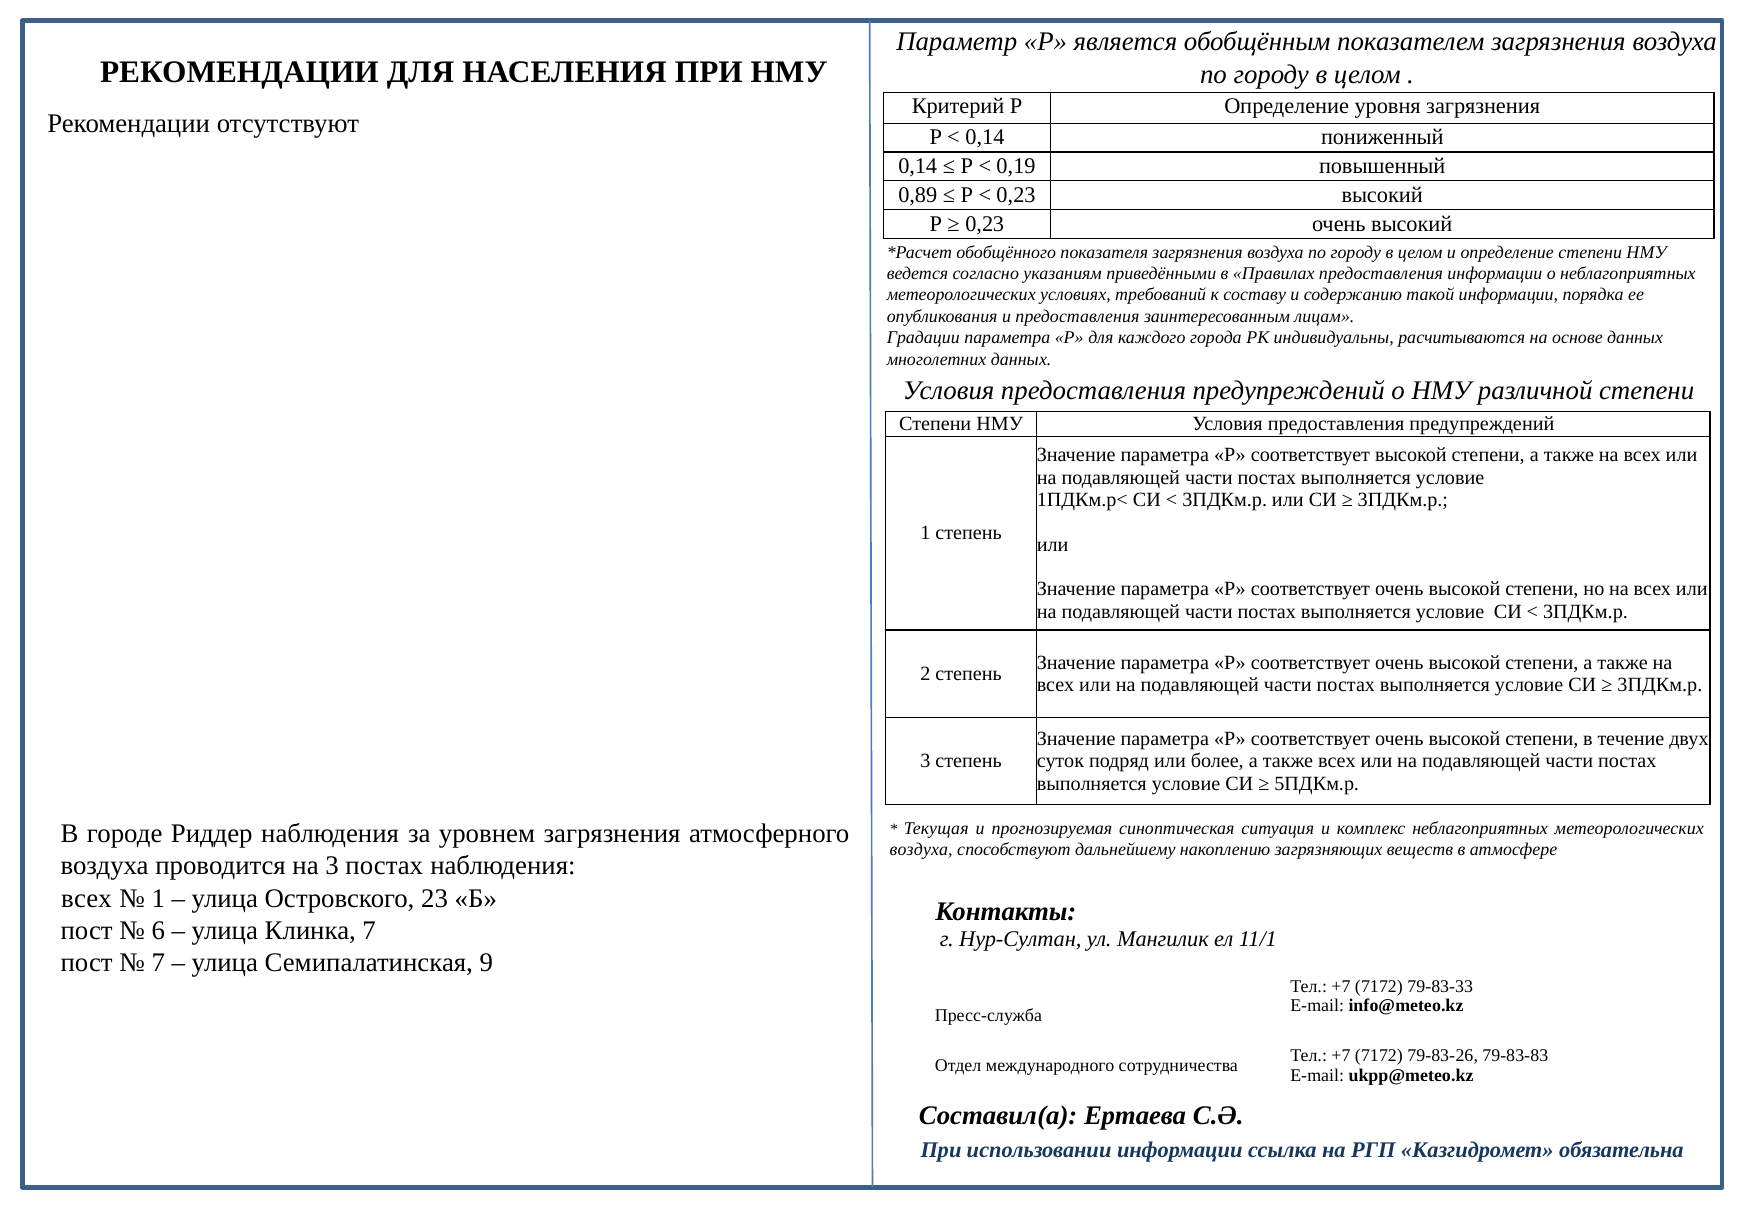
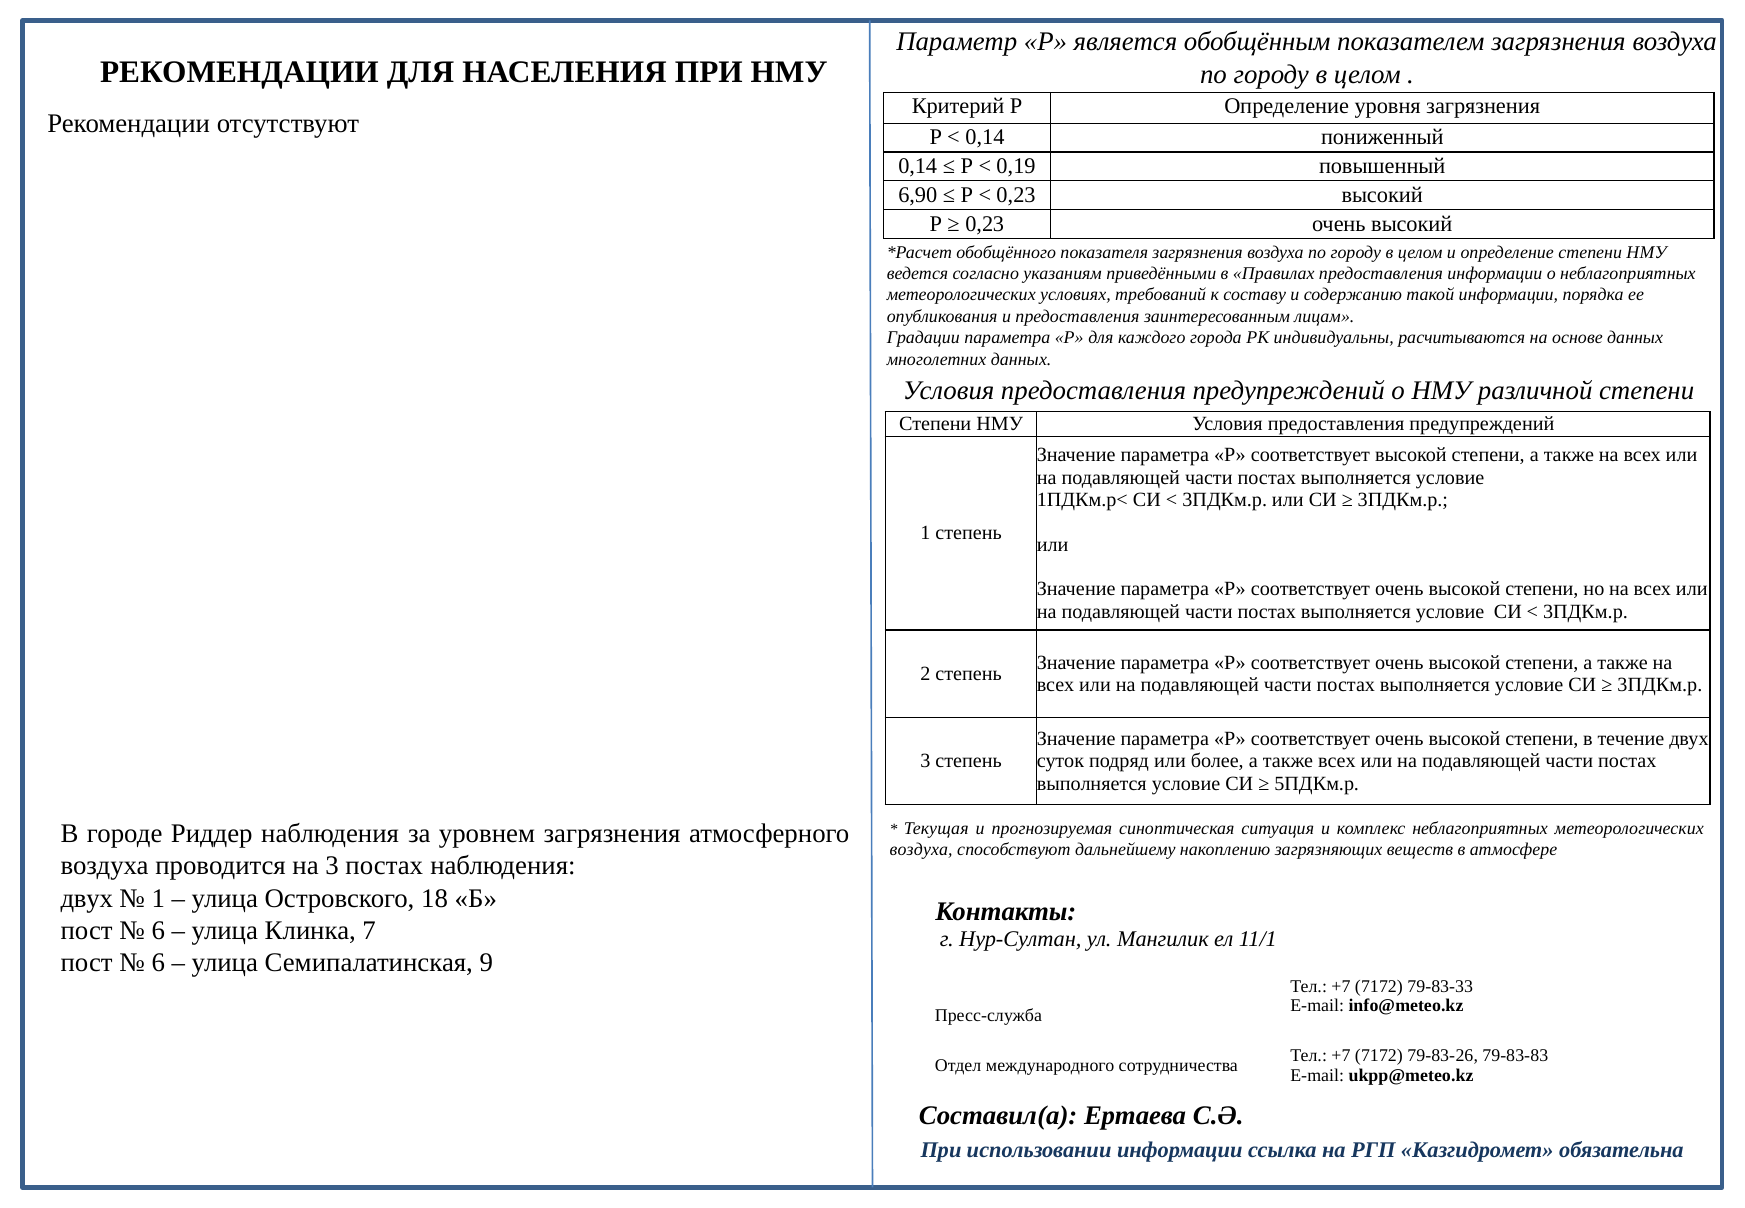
0,89: 0,89 -> 6,90
всех at (87, 898): всех -> двух
23: 23 -> 18
7 at (158, 963): 7 -> 6
